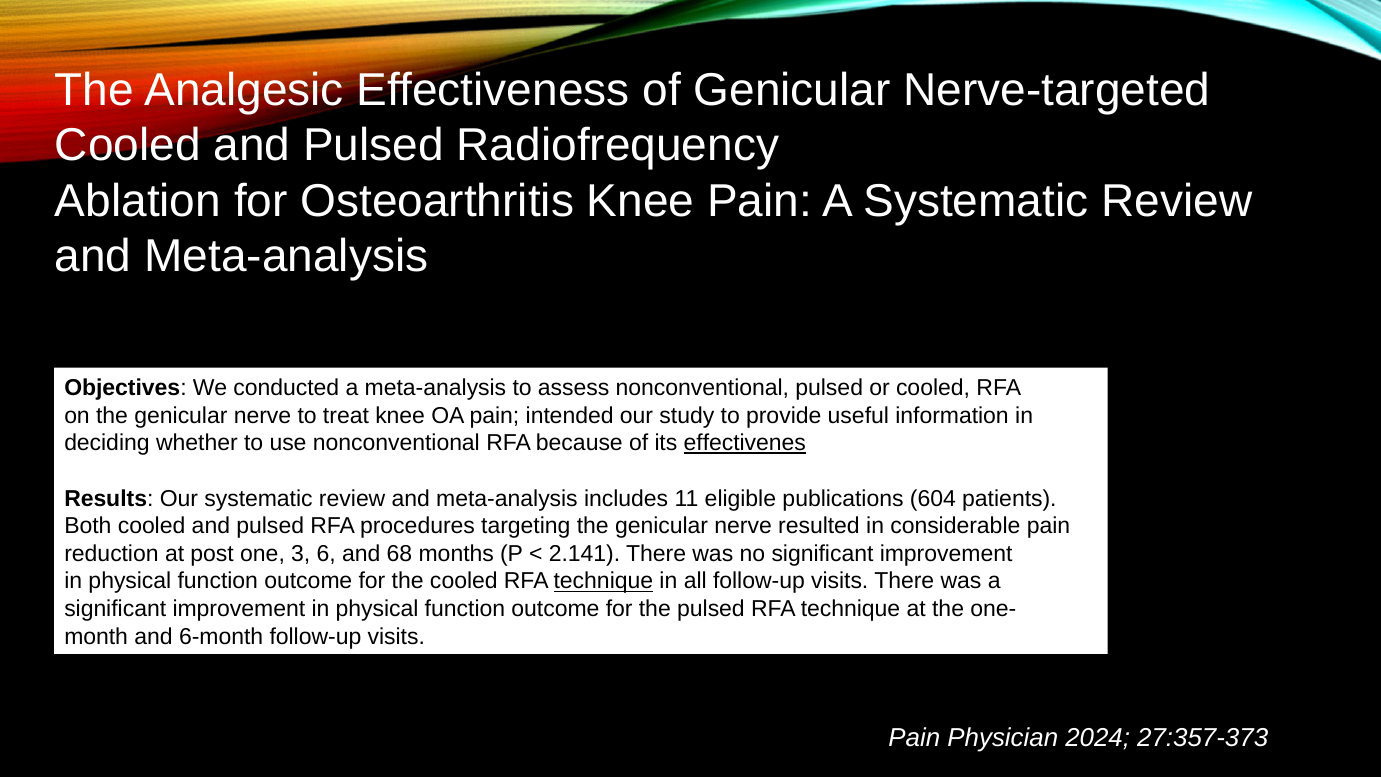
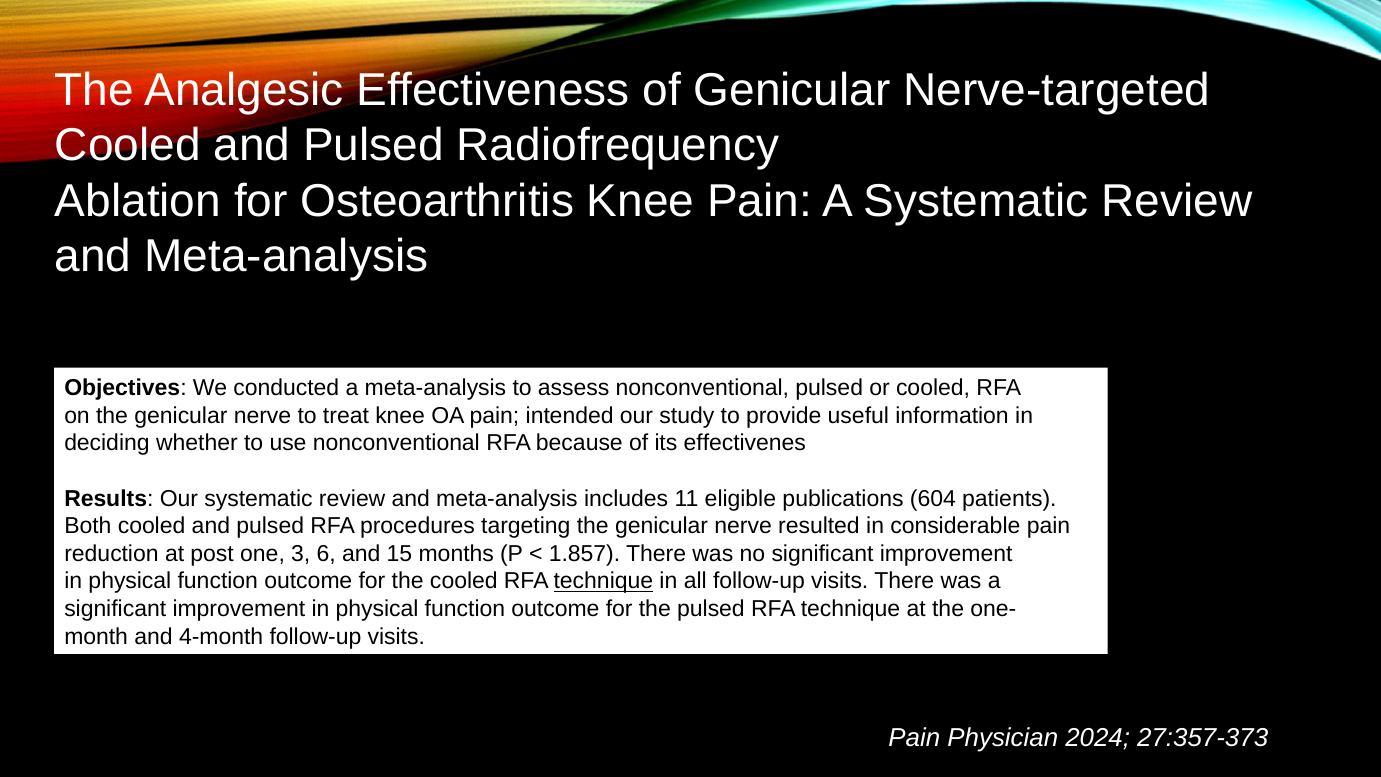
effectivenes underline: present -> none
68: 68 -> 15
2.141: 2.141 -> 1.857
6-month: 6-month -> 4-month
